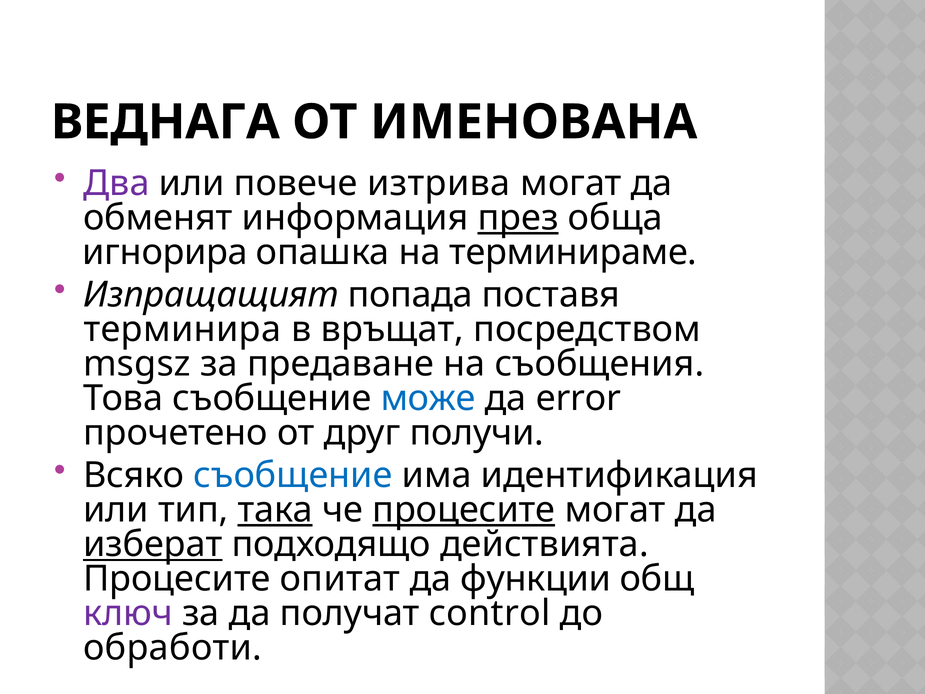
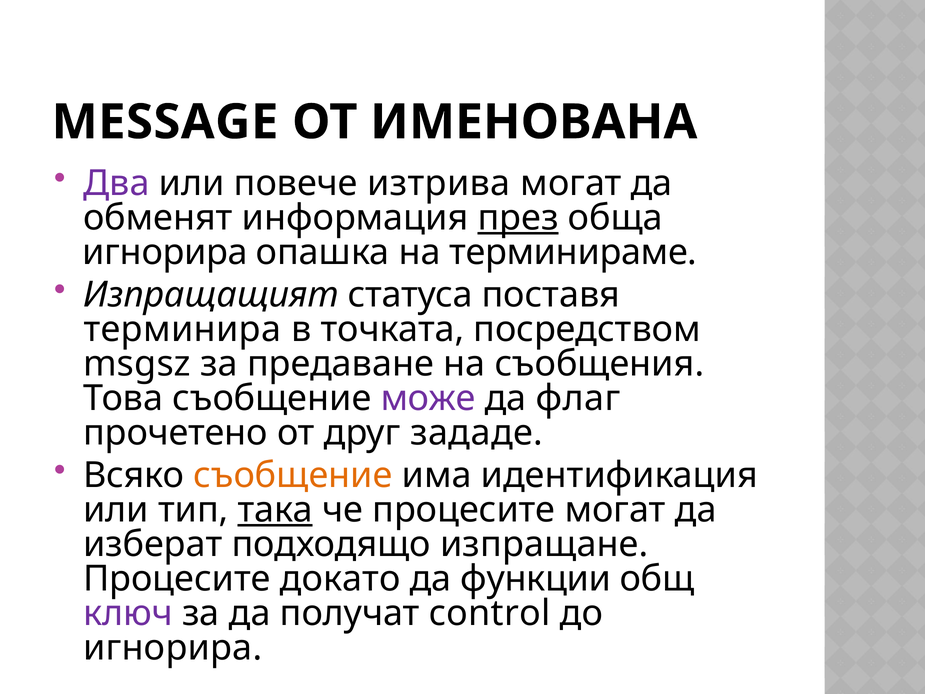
ВЕДНАГА: ВЕДНАГА -> MESSAGE
попада: попада -> статуса
връщат: връщат -> точката
може colour: blue -> purple
error: error -> флаг
получи: получи -> зададе
съобщение at (293, 475) colour: blue -> orange
процесите at (464, 510) underline: present -> none
изберат underline: present -> none
действията: действията -> изпращане
опитат: опитат -> докато
обработи at (173, 648): обработи -> игнорира
